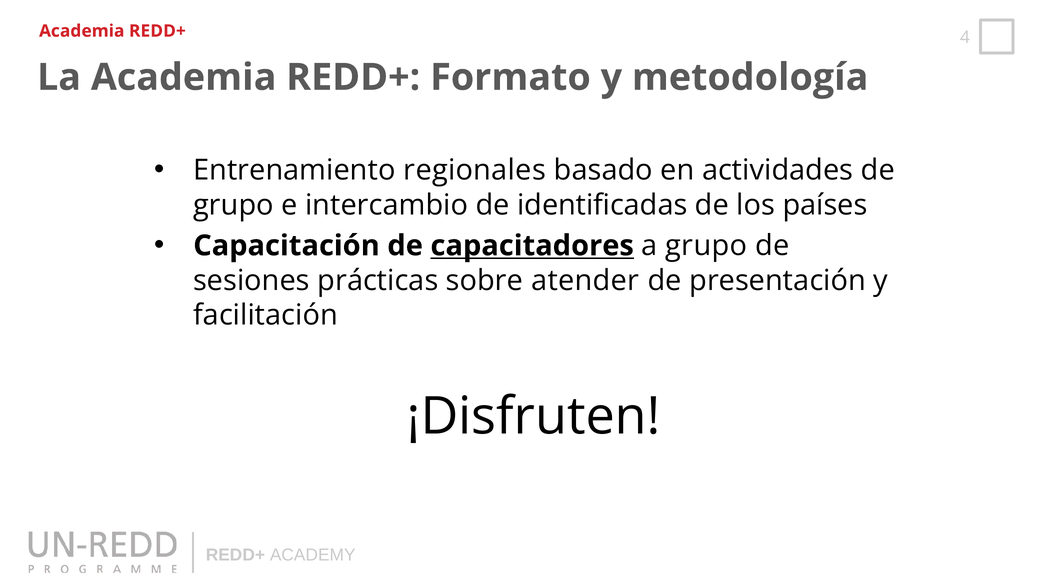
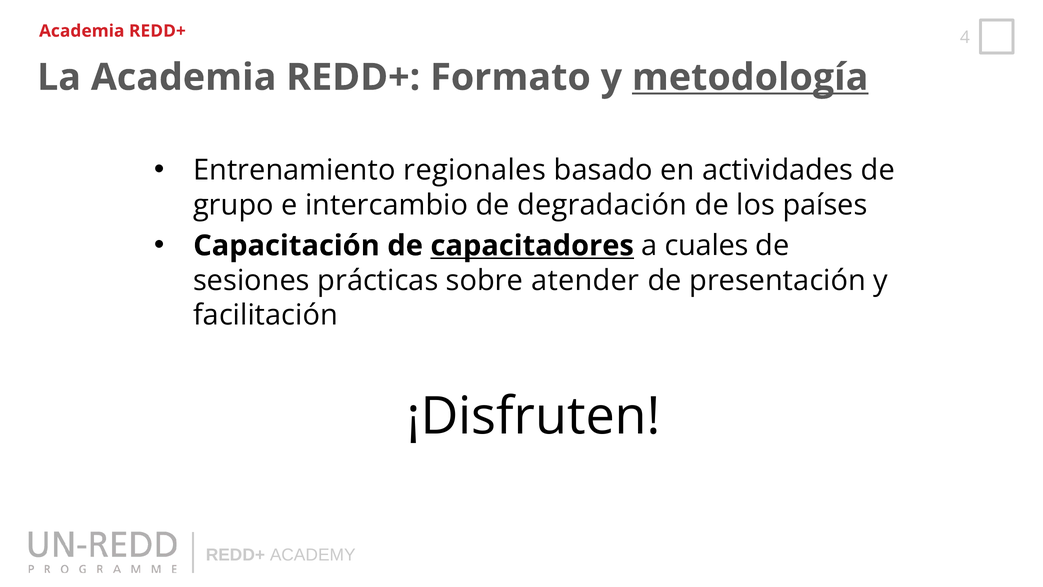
metodología underline: none -> present
identificadas: identificadas -> degradación
a grupo: grupo -> cuales
